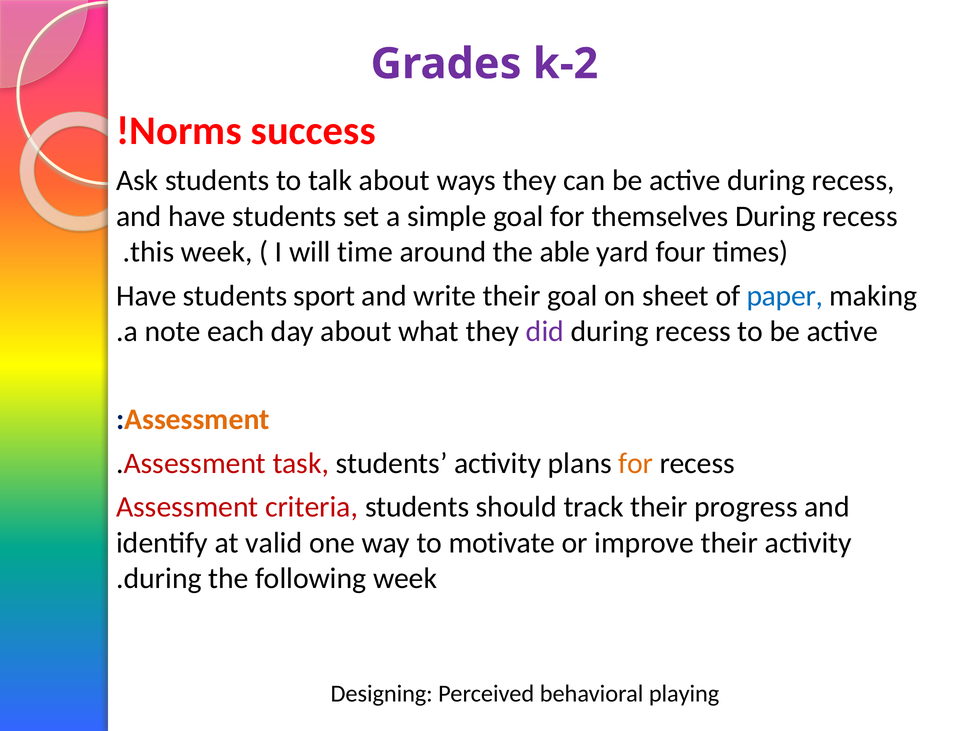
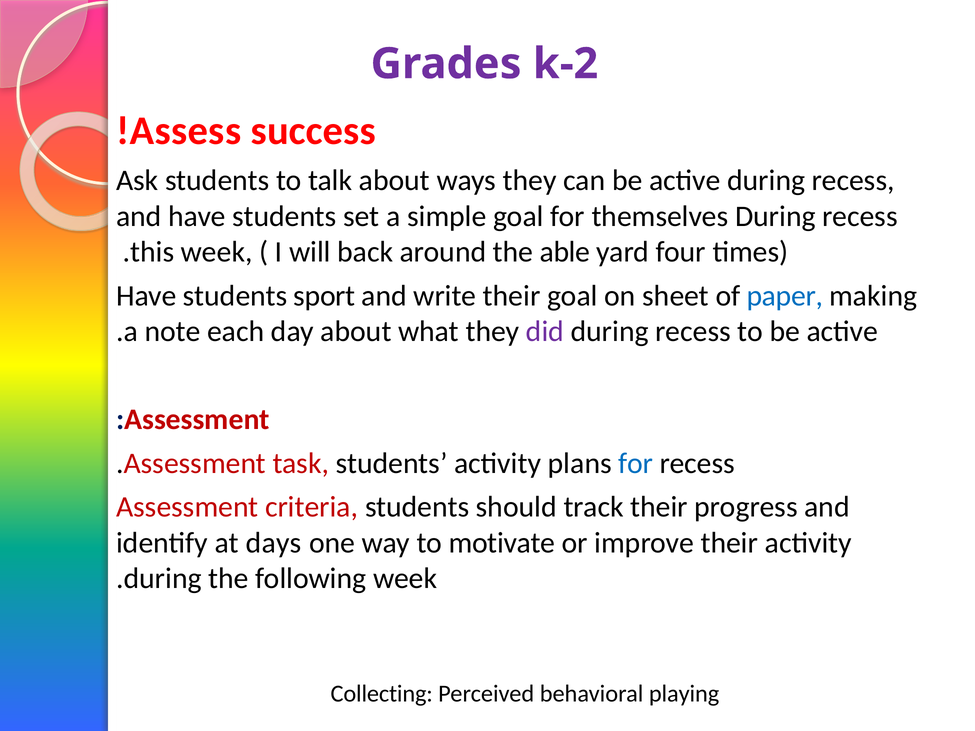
Norms: Norms -> Assess
time: time -> back
Assessment at (197, 420) colour: orange -> red
for at (636, 463) colour: orange -> blue
valid: valid -> days
Designing: Designing -> Collecting
